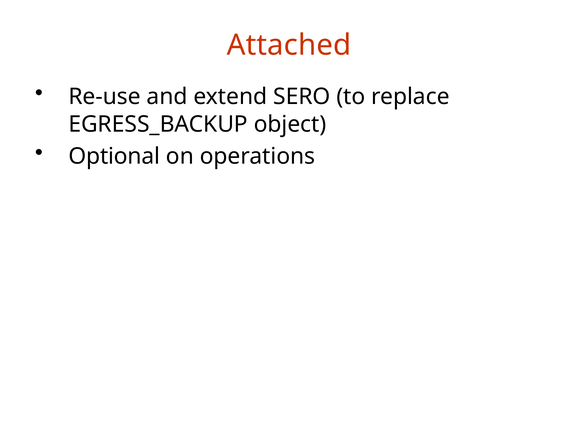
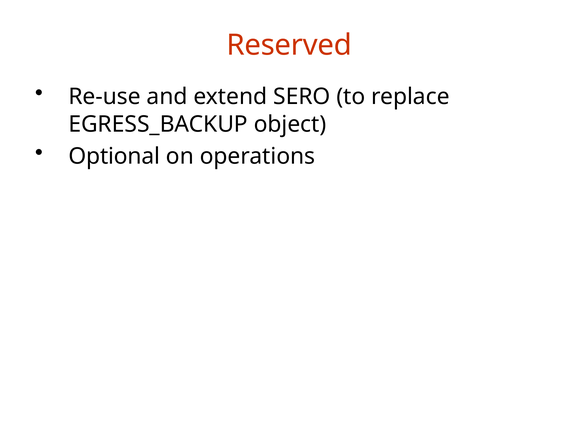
Attached: Attached -> Reserved
